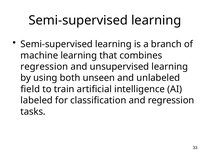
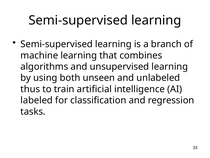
regression at (44, 66): regression -> algorithms
field: field -> thus
